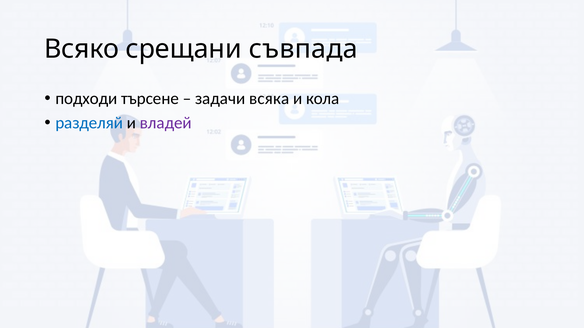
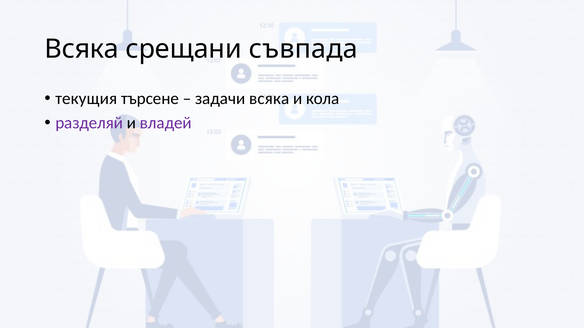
Всяко at (82, 49): Всяко -> Всяка
подходи: подходи -> текущия
разделяй colour: blue -> purple
